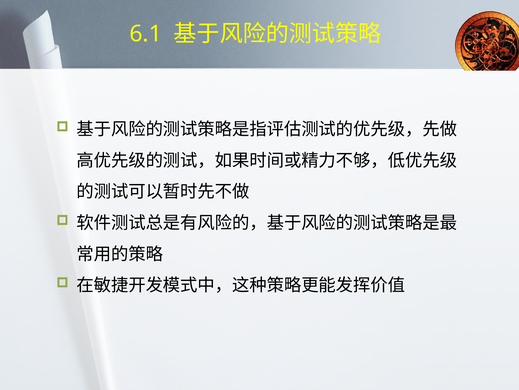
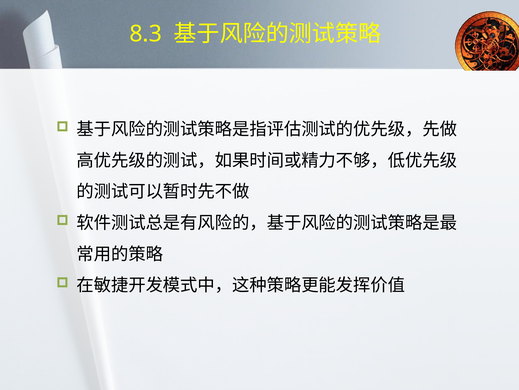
6.1: 6.1 -> 8.3
